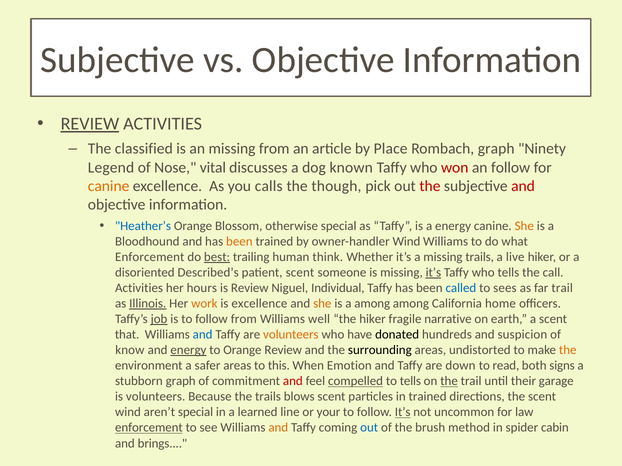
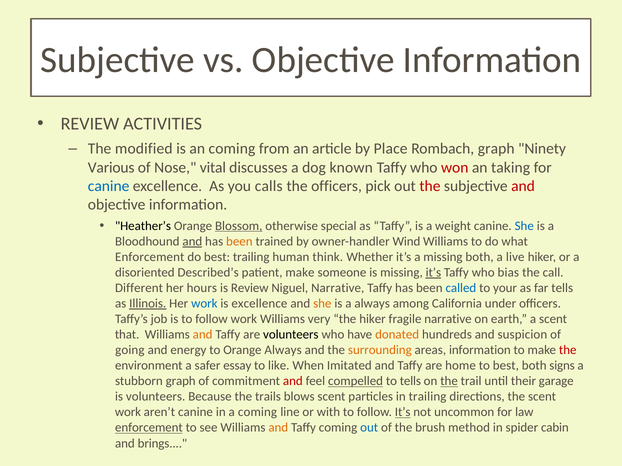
REVIEW at (90, 124) underline: present -> none
classified: classified -> modified
an missing: missing -> coming
Legend: Legend -> Various
an follow: follow -> taking
canine at (109, 186) colour: orange -> blue
the though: though -> officers
Heather’s colour: blue -> black
Blossom underline: none -> present
a energy: energy -> weight
She at (524, 226) colour: orange -> blue
and at (192, 242) underline: none -> present
best at (217, 257) underline: present -> none
missing trails: trails -> both
patient scent: scent -> make
who tells: tells -> bias
Activities at (139, 288): Activities -> Different
Niguel Individual: Individual -> Narrative
sees: sees -> your
far trail: trail -> tells
work at (204, 304) colour: orange -> blue
a among: among -> always
home: home -> under
job underline: present -> none
follow from: from -> work
well: well -> very
and at (203, 335) colour: blue -> orange
volunteers at (291, 335) colour: orange -> black
donated colour: black -> orange
know: know -> going
energy at (188, 350) underline: present -> none
Orange Review: Review -> Always
surrounding colour: black -> orange
areas undistorted: undistorted -> information
the at (568, 350) colour: orange -> red
safer areas: areas -> essay
this: this -> like
Emotion: Emotion -> Imitated
down: down -> home
to read: read -> best
in trained: trained -> trailing
wind at (128, 413): wind -> work
aren’t special: special -> canine
a learned: learned -> coming
your: your -> with
